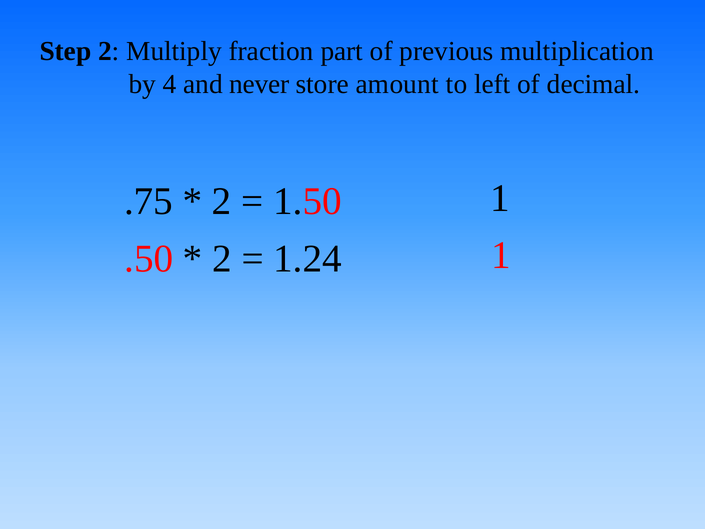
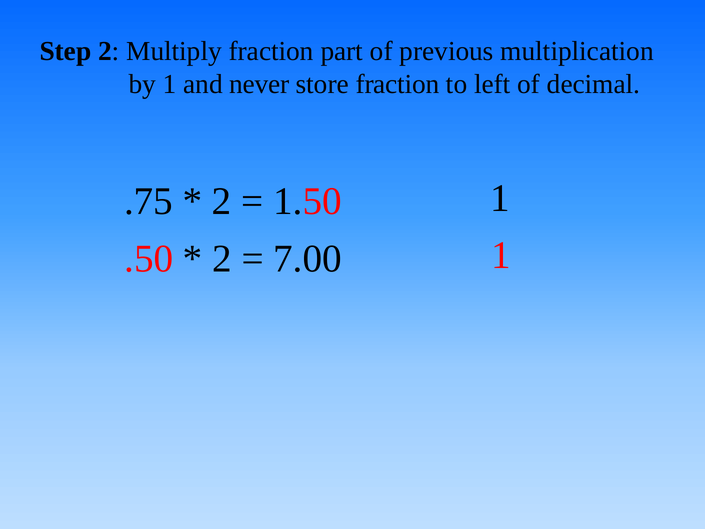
by 4: 4 -> 1
store amount: amount -> fraction
1.24: 1.24 -> 7.00
